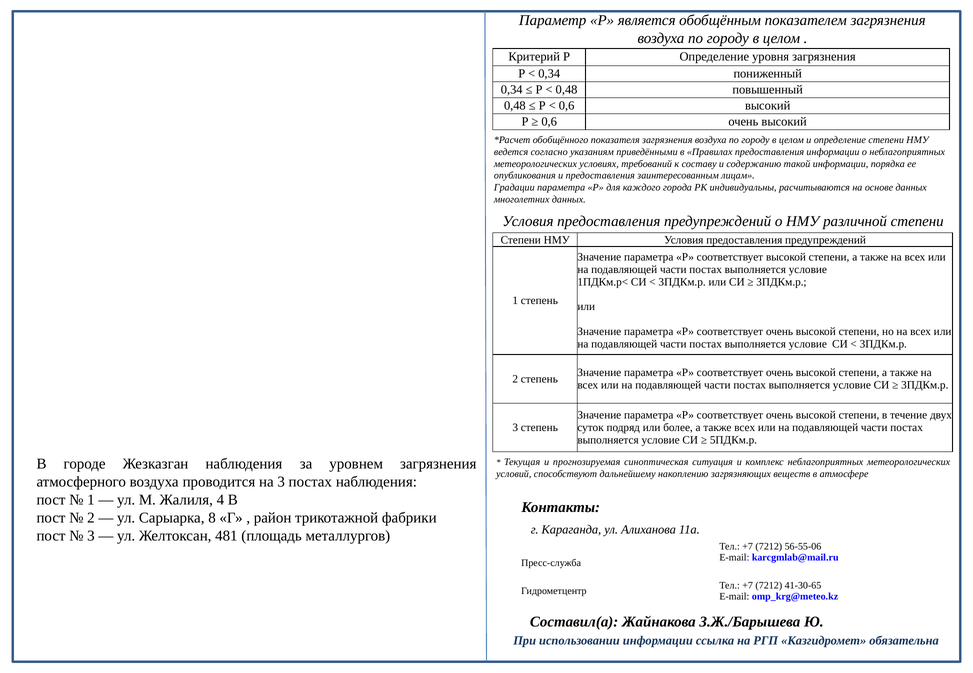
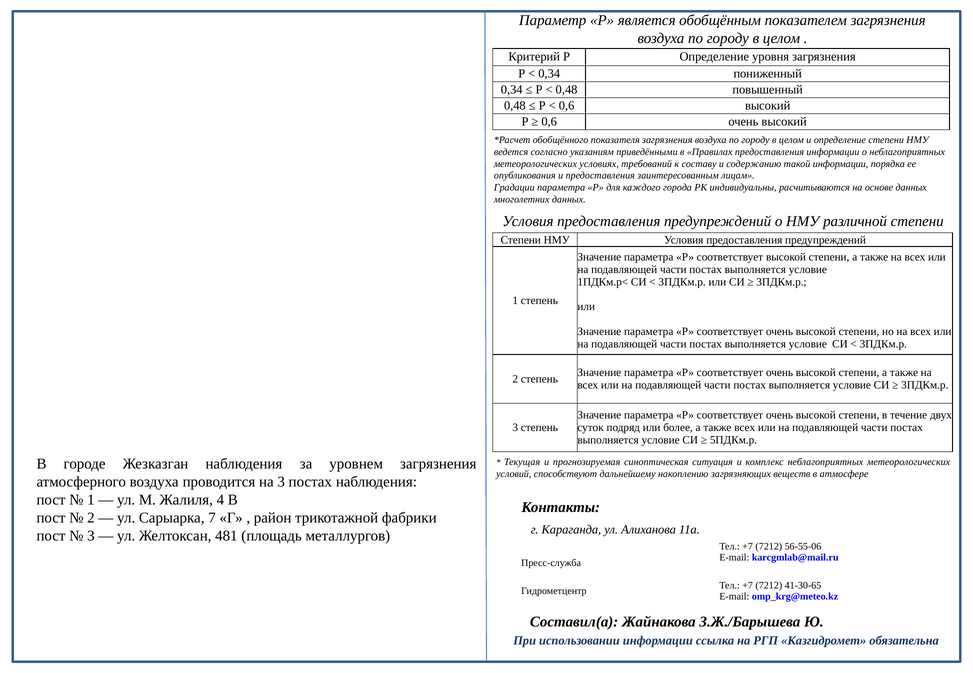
8: 8 -> 7
